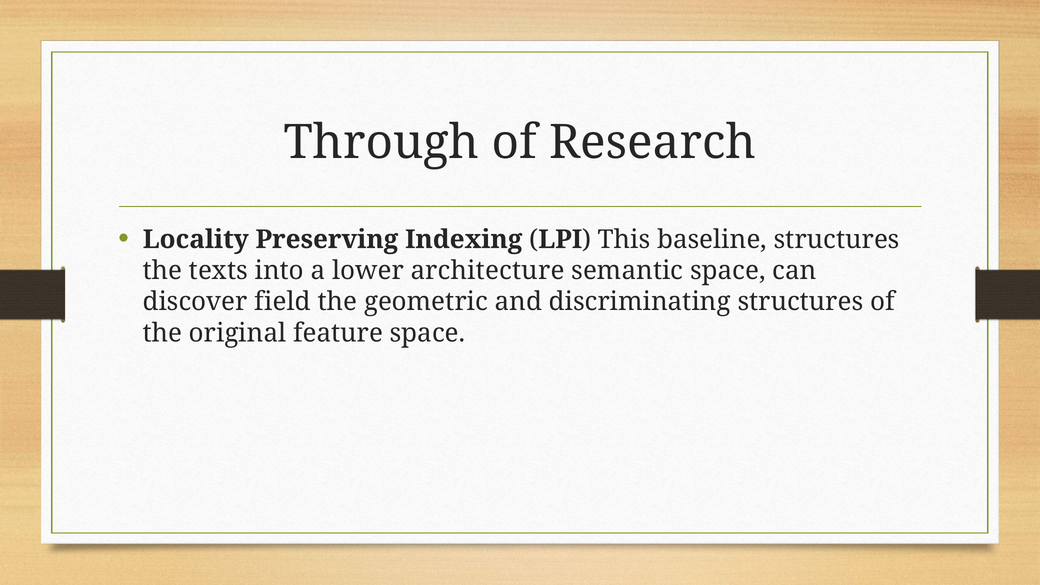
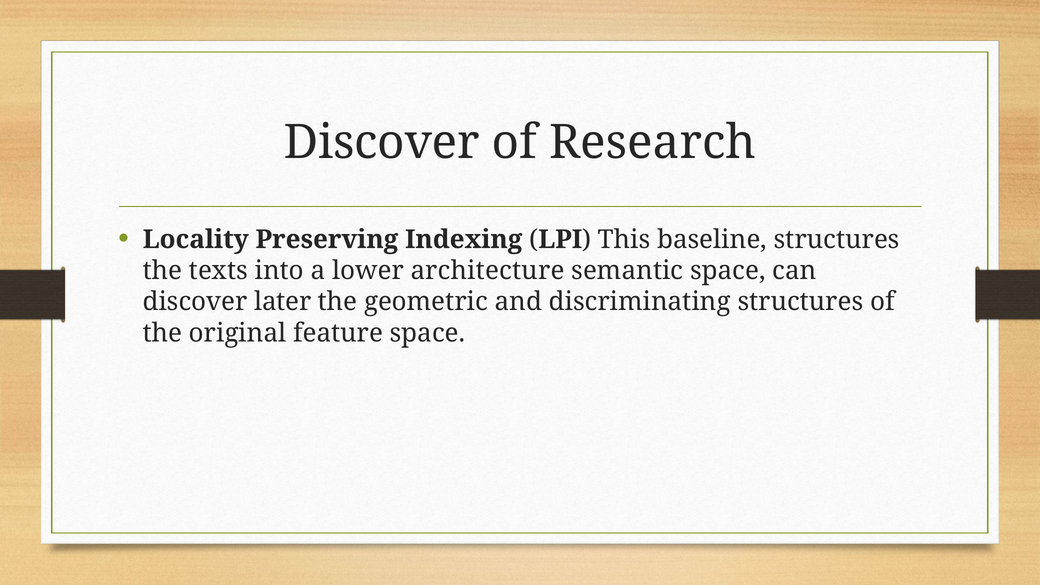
Through at (381, 143): Through -> Discover
field: field -> later
